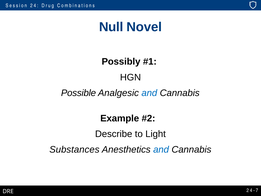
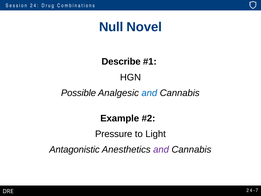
Possibly: Possibly -> Describe
Describe: Describe -> Pressure
Substances: Substances -> Antagonistic
and at (161, 149) colour: blue -> purple
